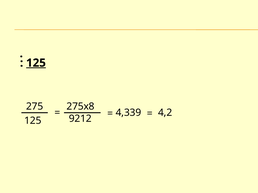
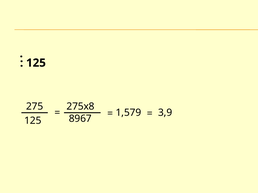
125 at (36, 63) underline: present -> none
4,339: 4,339 -> 1,579
4,2: 4,2 -> 3,9
9212: 9212 -> 8967
